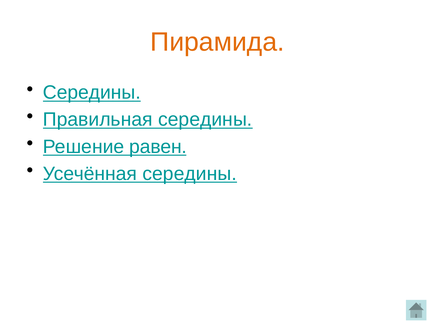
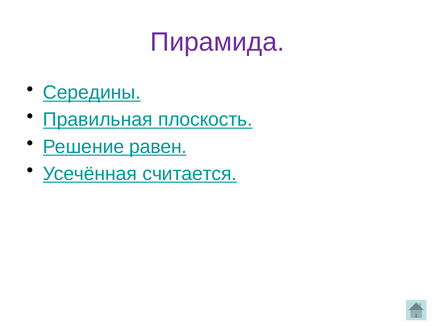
Пирамида colour: orange -> purple
Правильная середины: середины -> плоскость
Усечённая середины: середины -> считается
